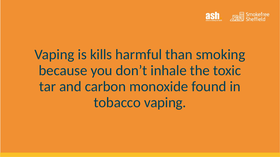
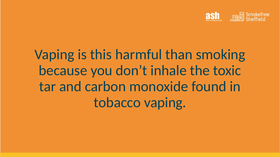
kills: kills -> this
